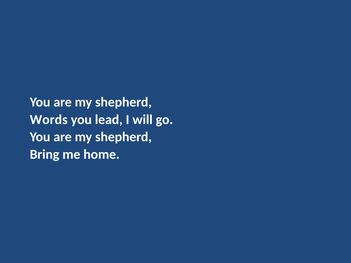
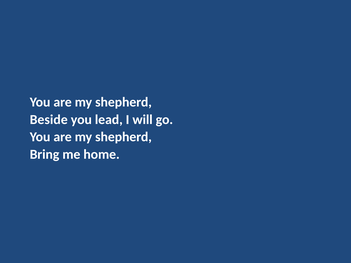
Words: Words -> Beside
